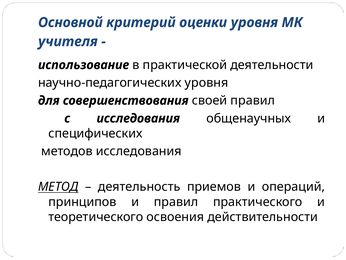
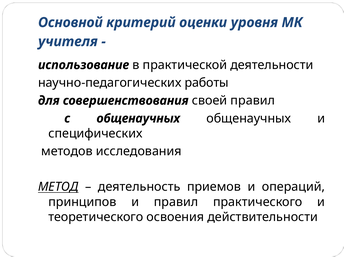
научно-педагогических уровня: уровня -> работы
с исследования: исследования -> общенаучных
